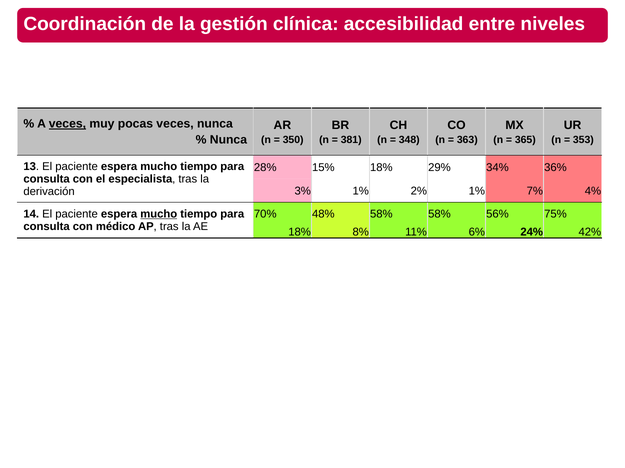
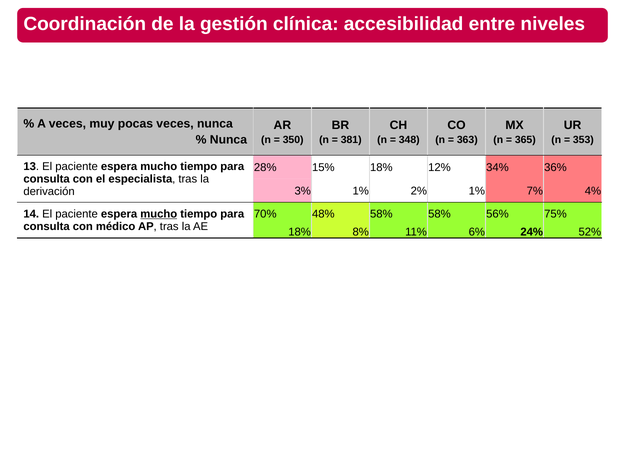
veces at (67, 124) underline: present -> none
29%: 29% -> 12%
42%: 42% -> 52%
